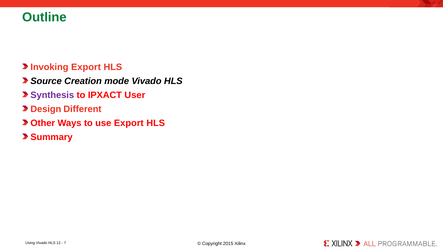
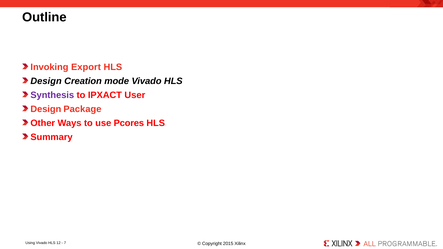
Outline colour: green -> black
Source at (46, 81): Source -> Design
Different: Different -> Package
use Export: Export -> Pcores
